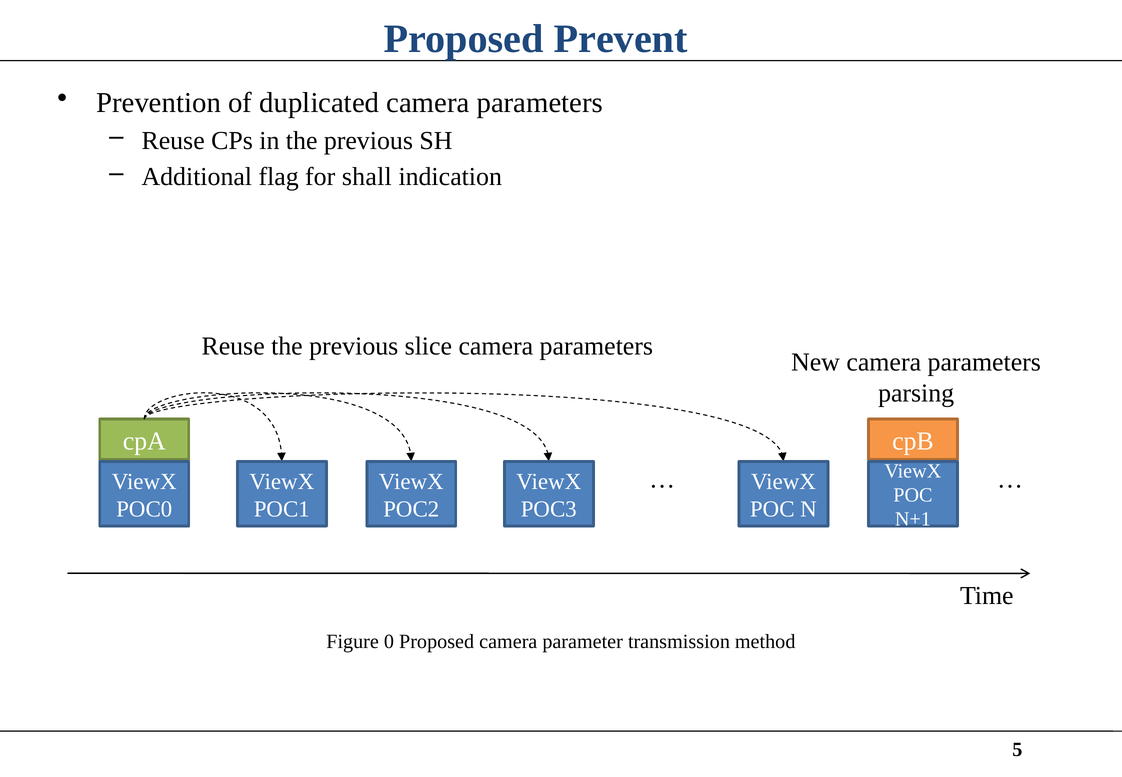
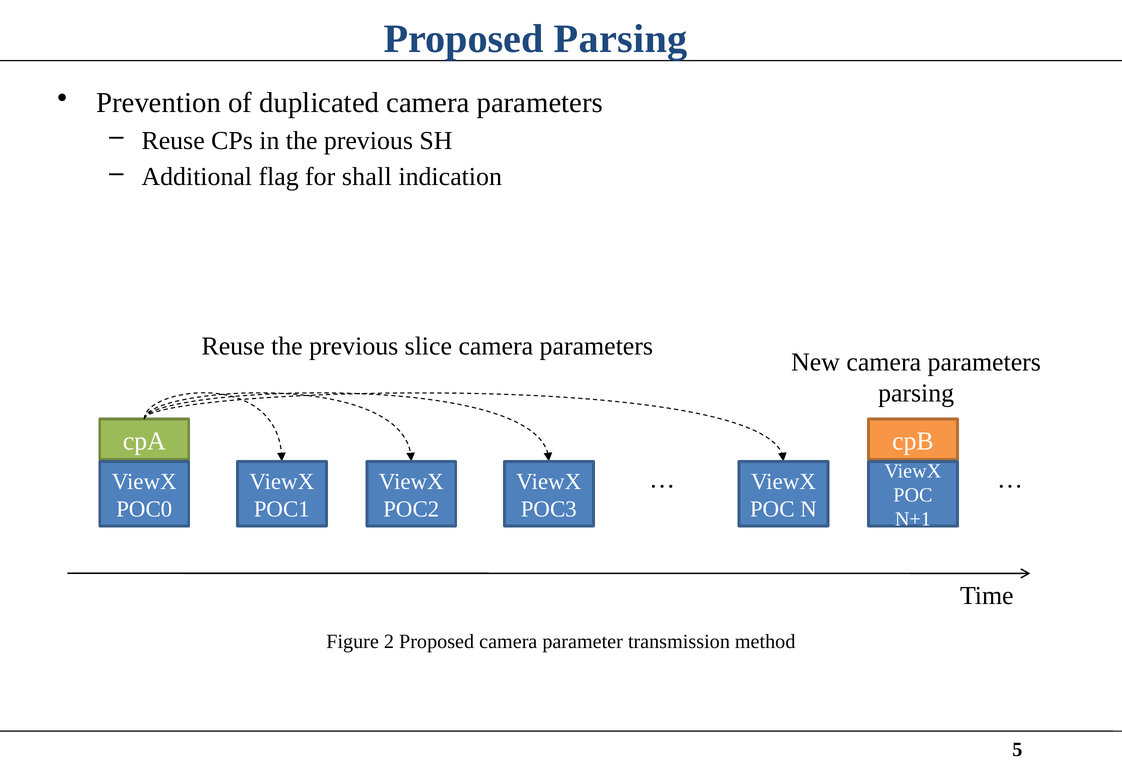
Proposed Prevent: Prevent -> Parsing
0: 0 -> 2
